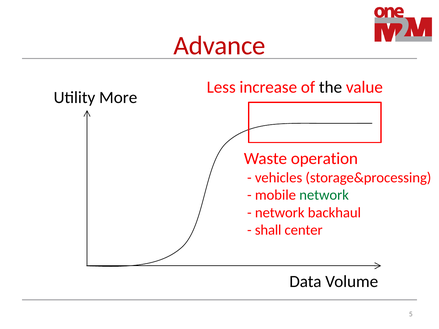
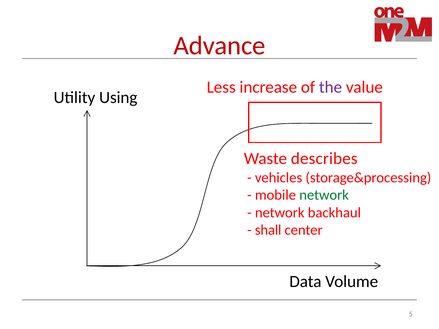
the colour: black -> purple
More: More -> Using
operation: operation -> describes
